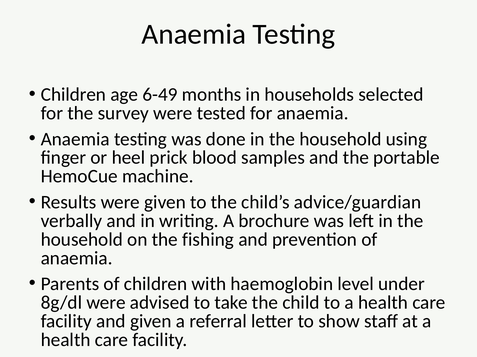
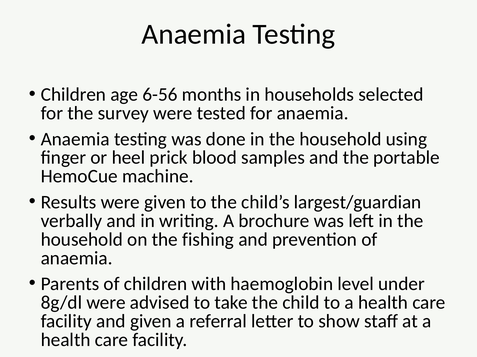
6-49: 6-49 -> 6-56
advice/guardian: advice/guardian -> largest/guardian
